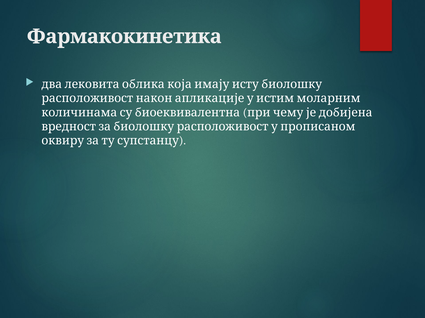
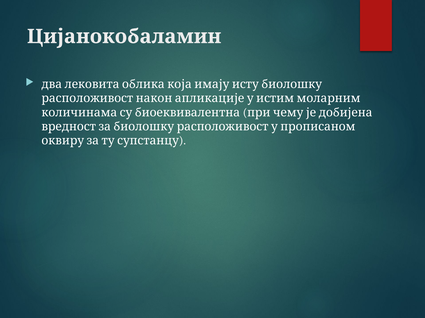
Фармакокинетика: Фармакокинетика -> Цијанокобаламин
